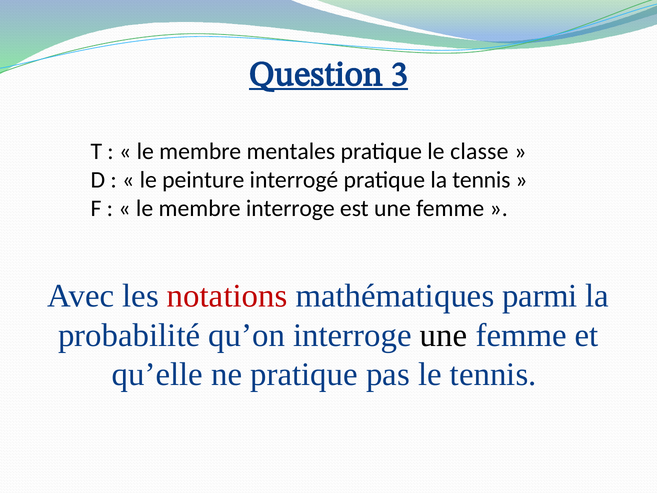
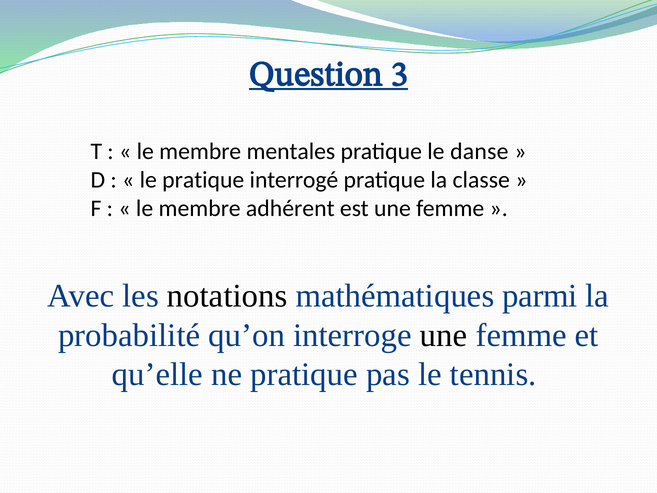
classe: classe -> danse
le peinture: peinture -> pratique
la tennis: tennis -> classe
membre interroge: interroge -> adhérent
notations colour: red -> black
